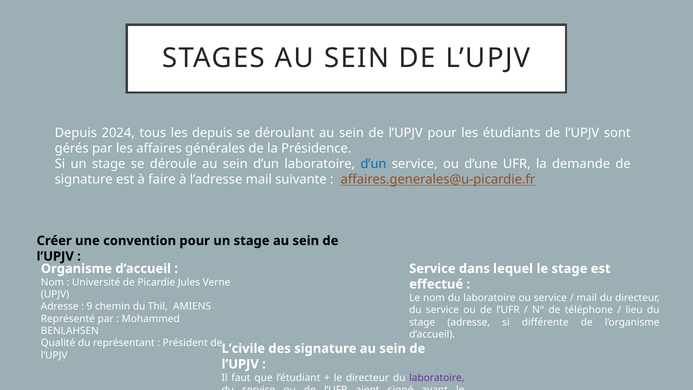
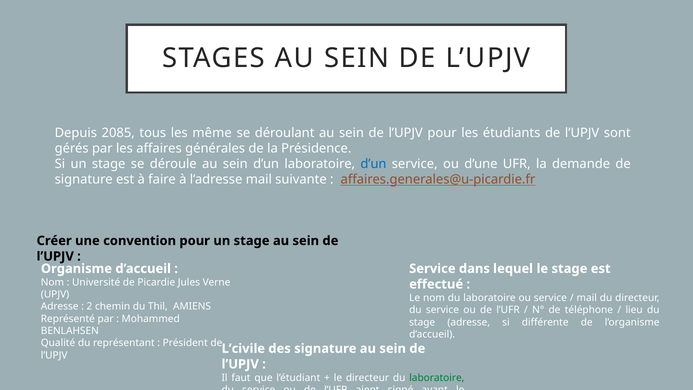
2024: 2024 -> 2085
les depuis: depuis -> même
9: 9 -> 2
laboratoire at (437, 378) colour: purple -> green
